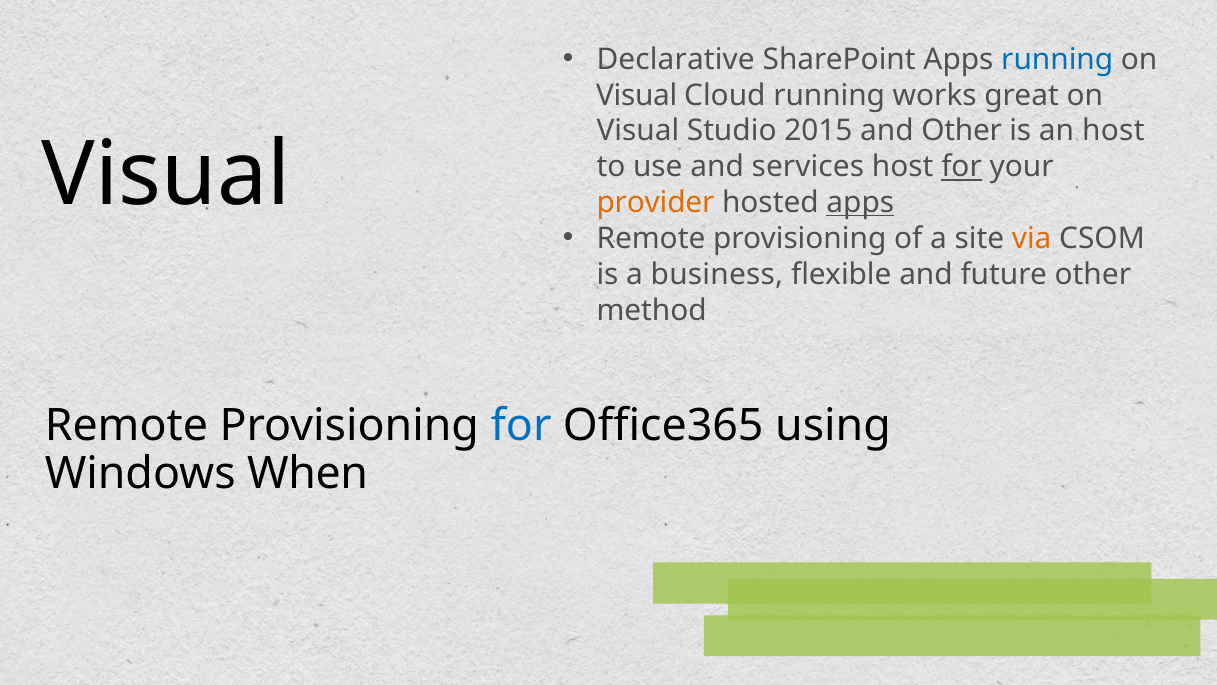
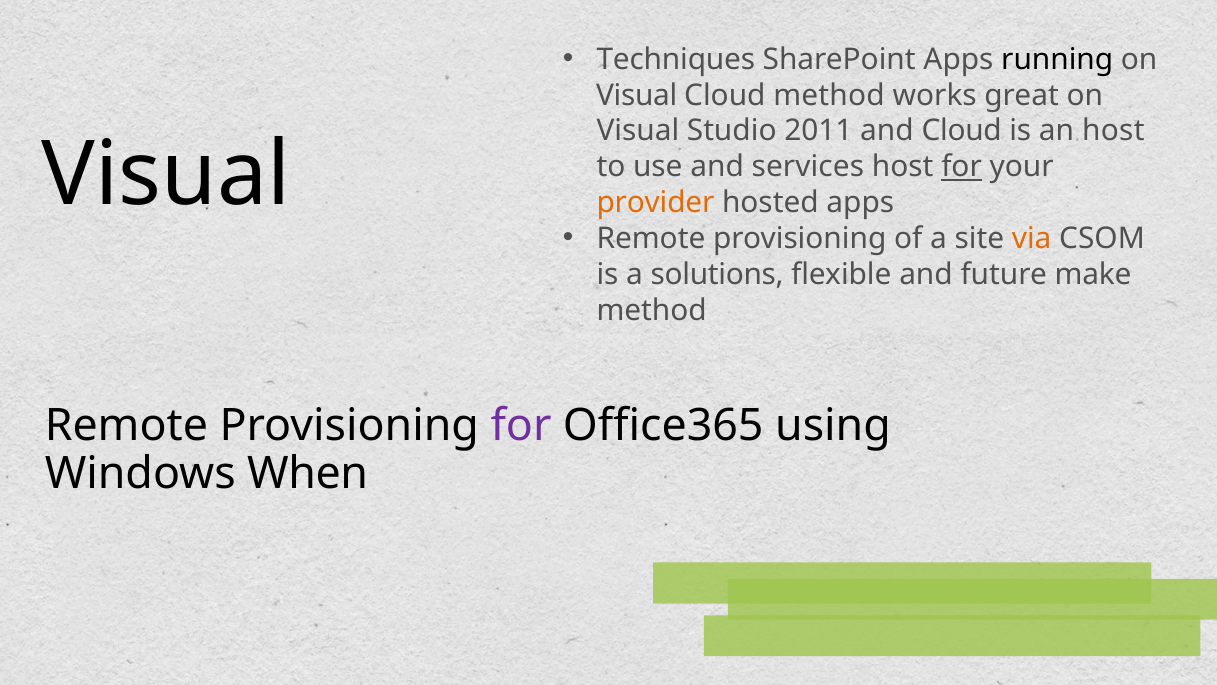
Declarative: Declarative -> Techniques
running at (1057, 59) colour: blue -> black
Cloud running: running -> method
2015: 2015 -> 2011
and Other: Other -> Cloud
apps at (860, 203) underline: present -> none
business: business -> solutions
future other: other -> make
for at (521, 425) colour: blue -> purple
